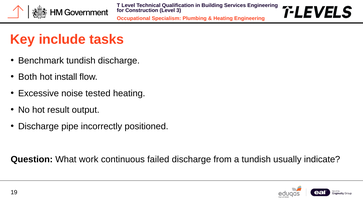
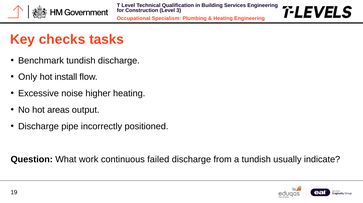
include: include -> checks
Both: Both -> Only
tested: tested -> higher
result: result -> areas
